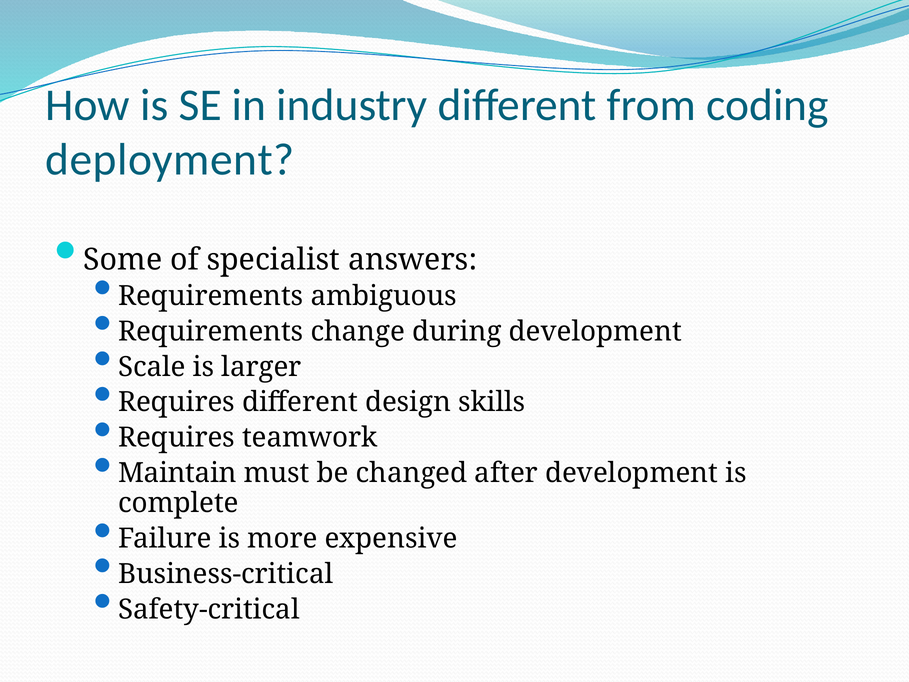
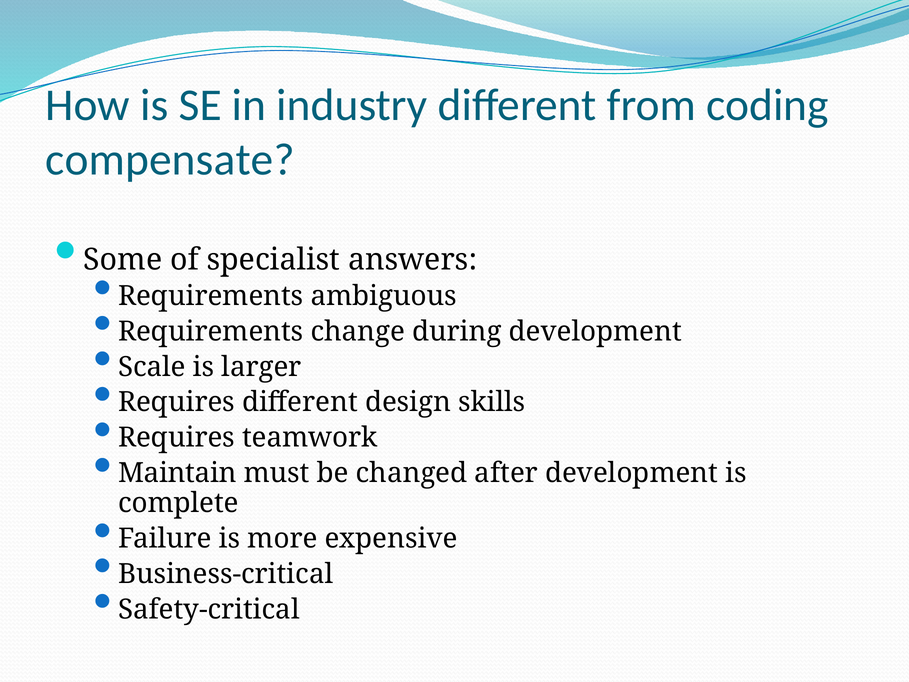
deployment: deployment -> compensate
